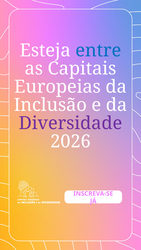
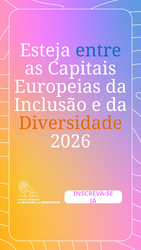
Diversidade colour: purple -> orange
